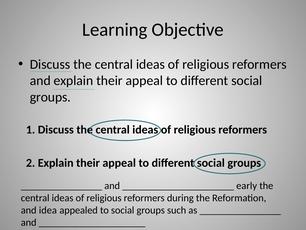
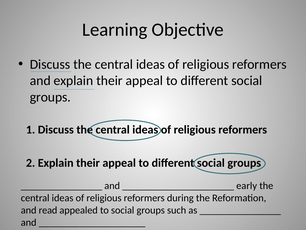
idea: idea -> read
